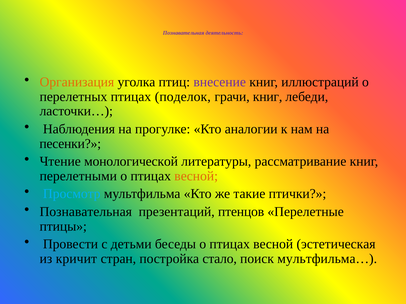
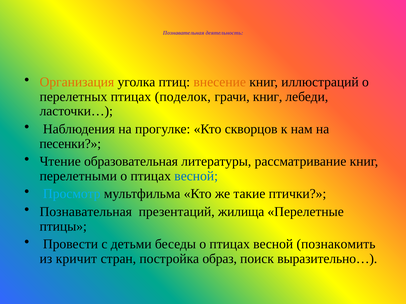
внесение colour: purple -> orange
аналогии: аналогии -> скворцов
монологической: монологической -> образовательная
весной at (196, 176) colour: orange -> blue
птенцов: птенцов -> жилища
эстетическая: эстетическая -> познакомить
стало: стало -> образ
мультфильма…: мультфильма… -> выразительно…
